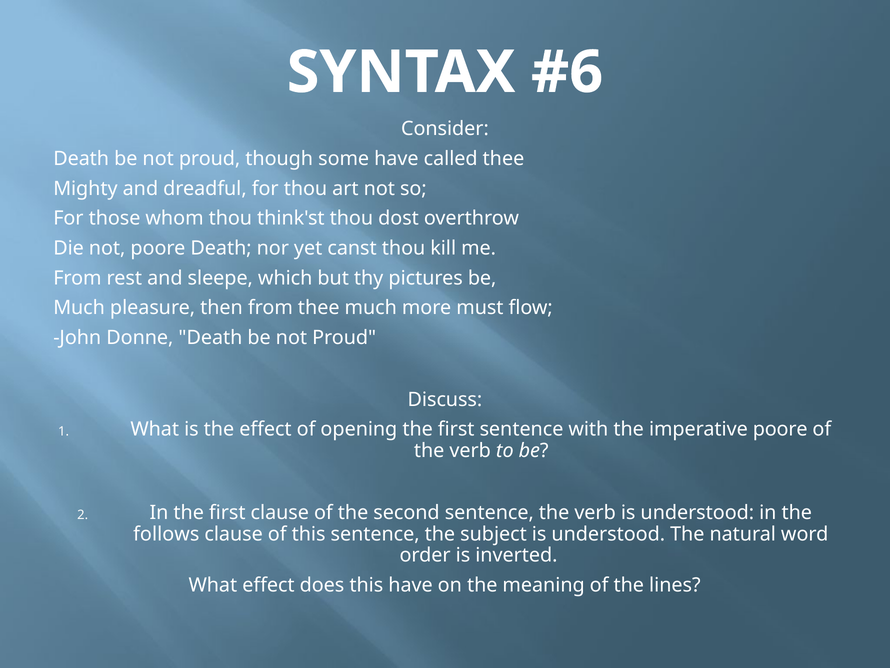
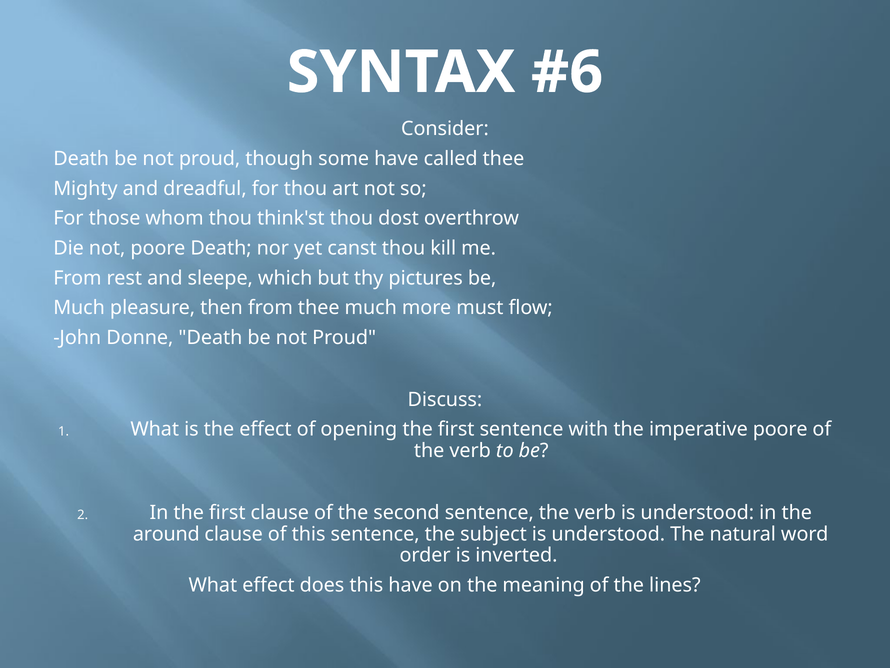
follows: follows -> around
